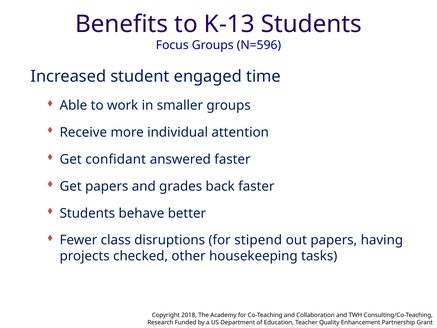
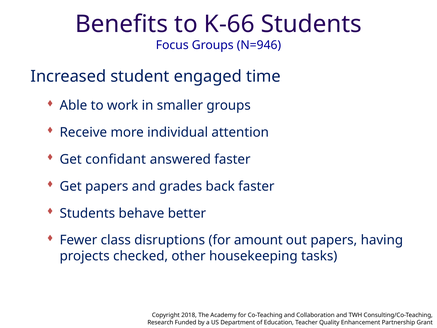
K-13: K-13 -> K-66
N=596: N=596 -> N=946
stipend: stipend -> amount
